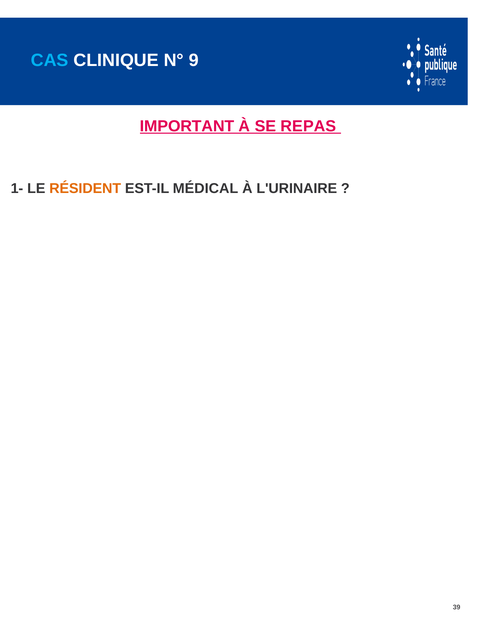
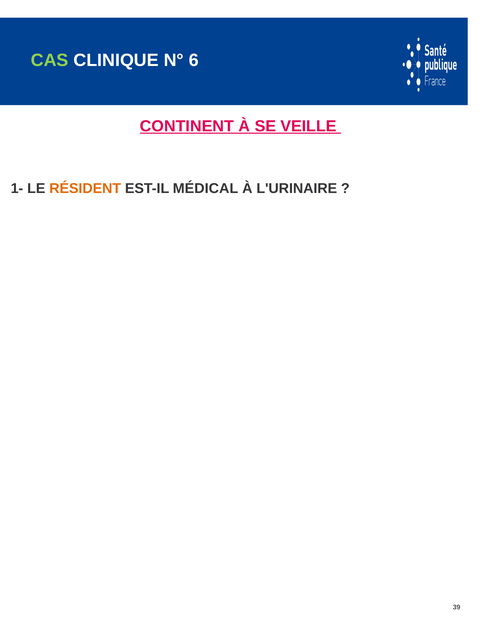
CAS colour: light blue -> light green
9: 9 -> 6
IMPORTANT: IMPORTANT -> CONTINENT
REPAS: REPAS -> VEILLE
